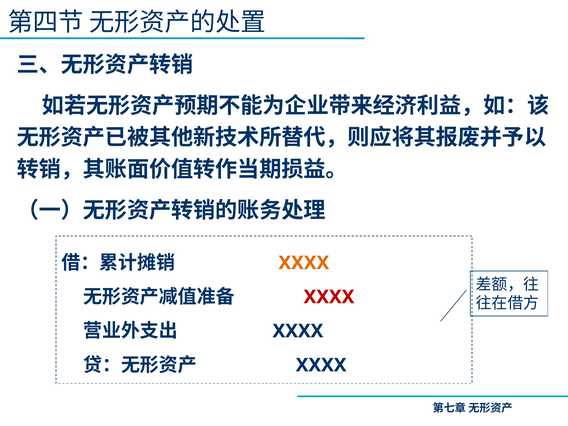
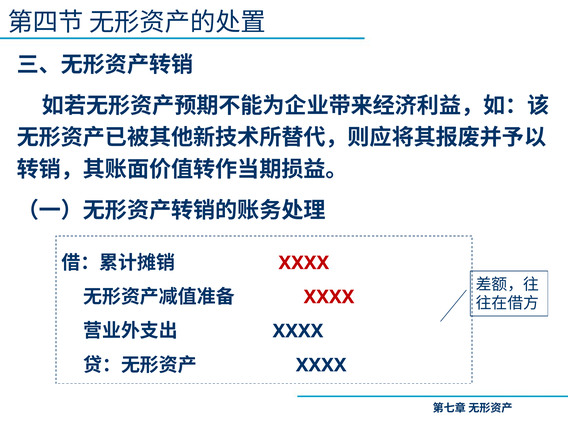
XXXX at (304, 263) colour: orange -> red
